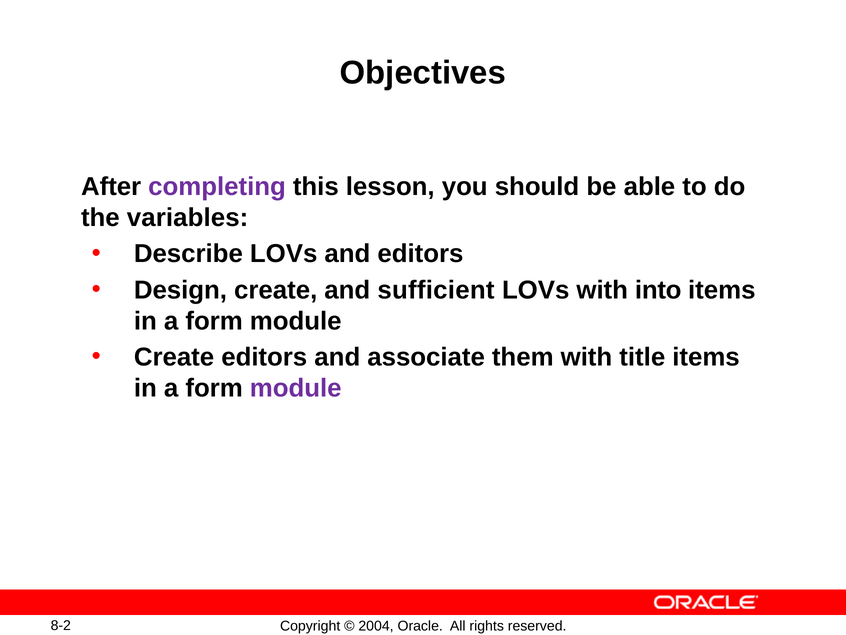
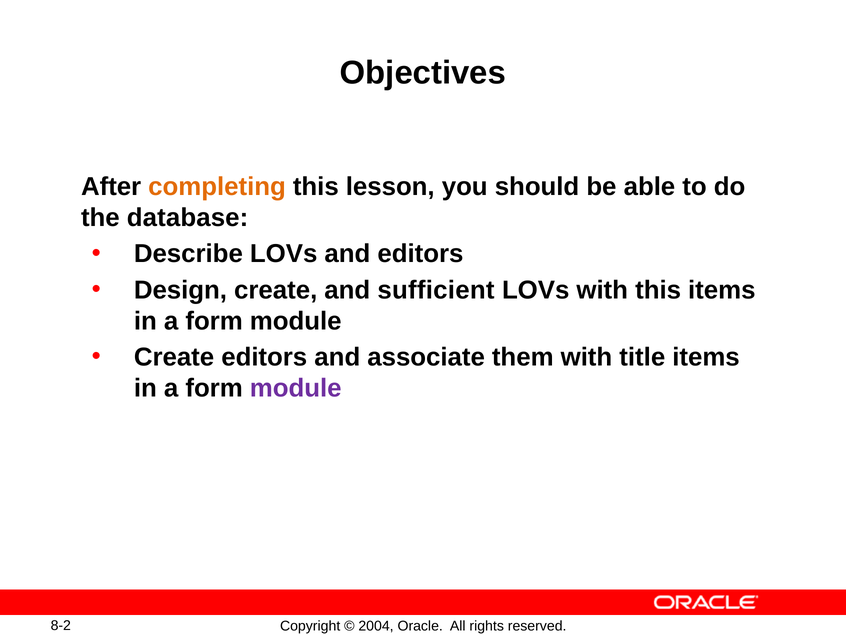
completing colour: purple -> orange
variables: variables -> database
with into: into -> this
